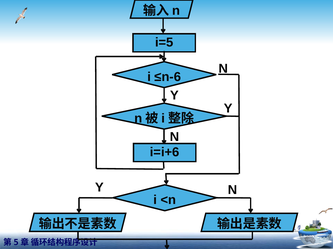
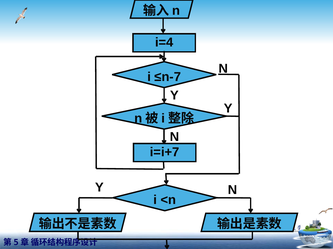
i=5: i=5 -> i=4
≤n-6: ≤n-6 -> ≤n-7
i=i+6: i=i+6 -> i=i+7
